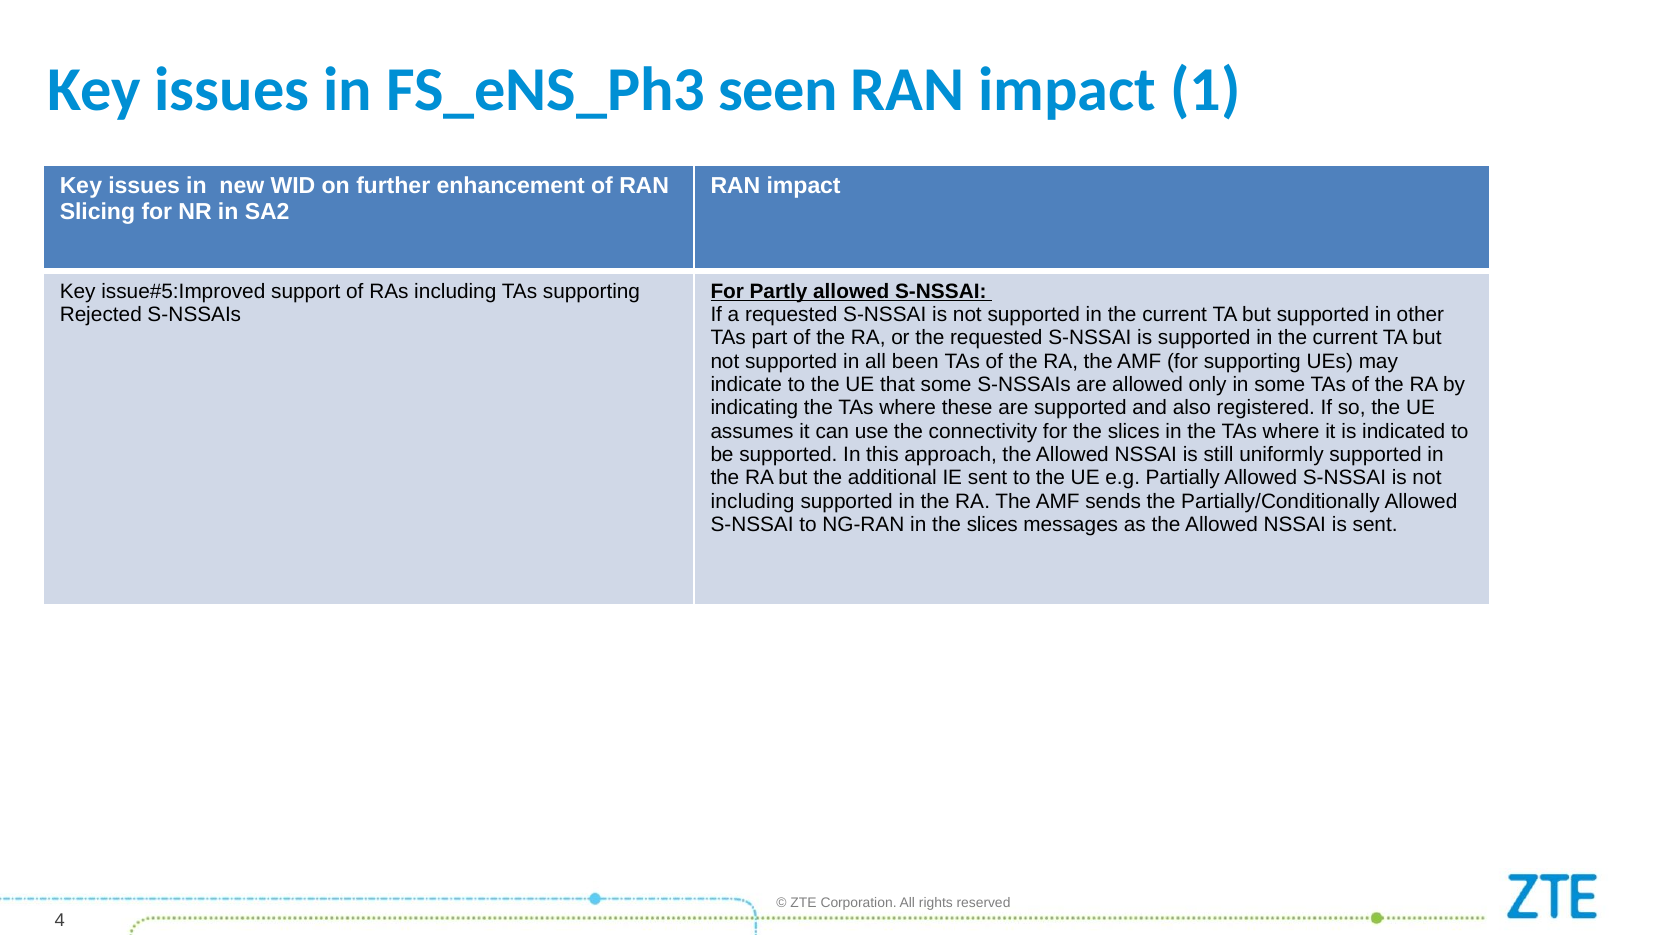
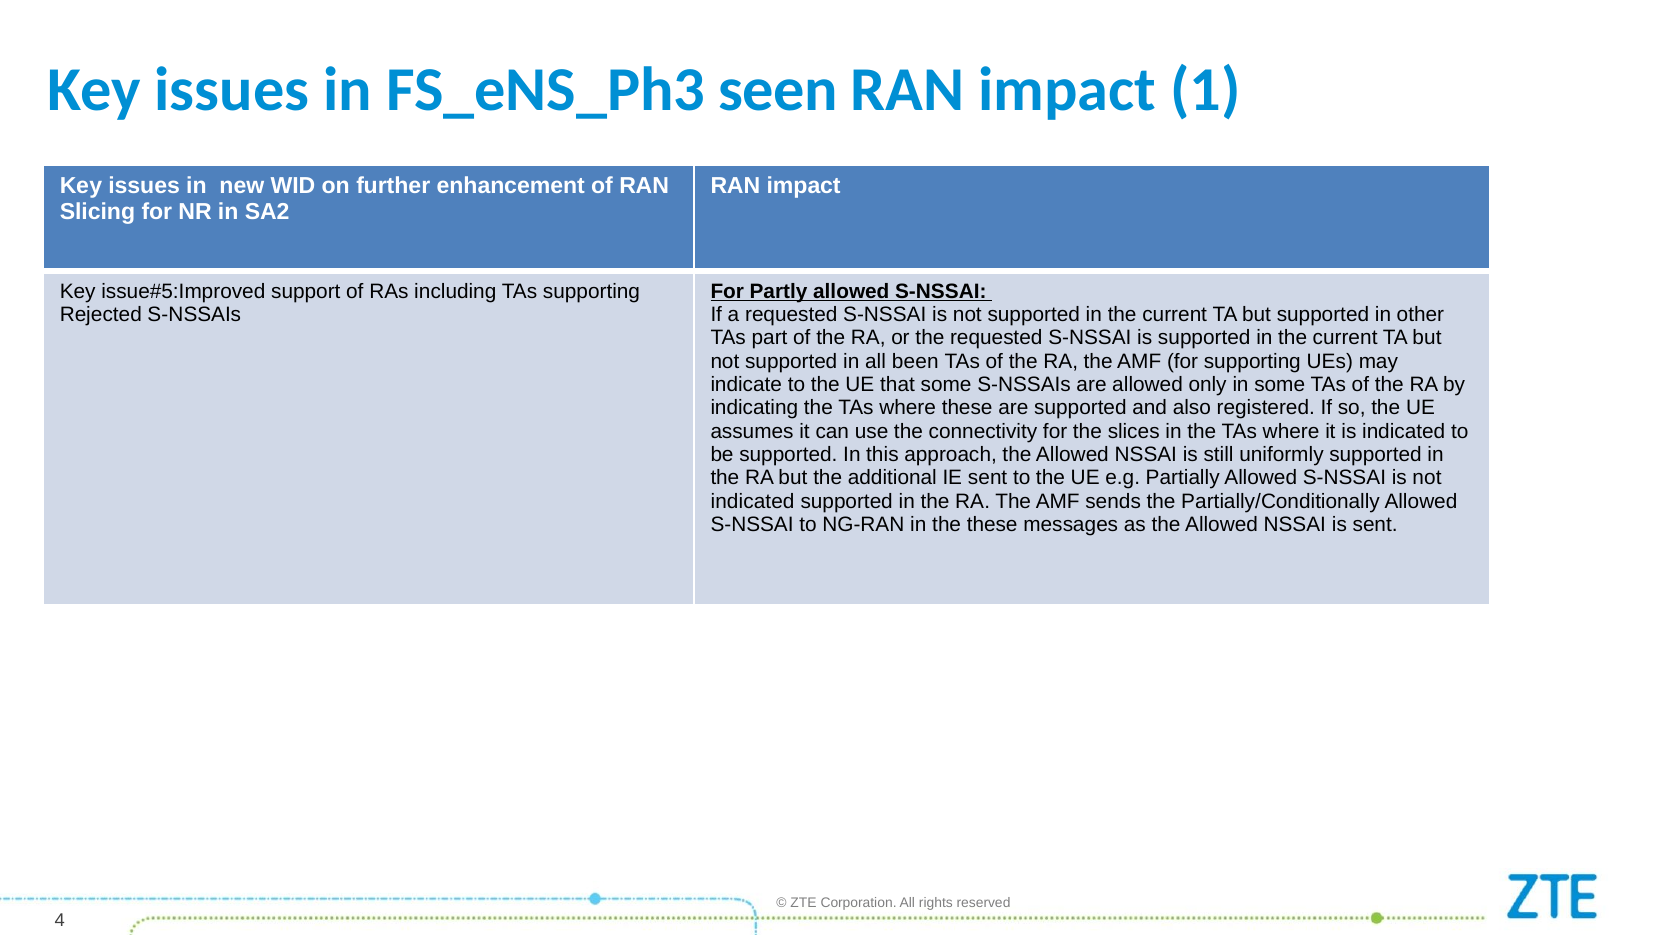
including at (752, 501): including -> indicated
in the slices: slices -> these
